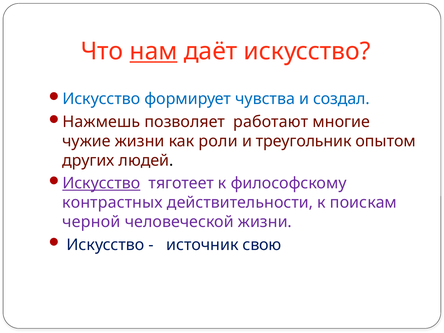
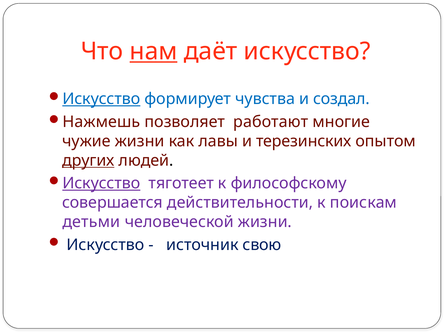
Искусство at (101, 99) underline: none -> present
роли: роли -> лавы
треугольник: треугольник -> терезинских
других underline: none -> present
контрастных: контрастных -> совершается
черной: черной -> детьми
